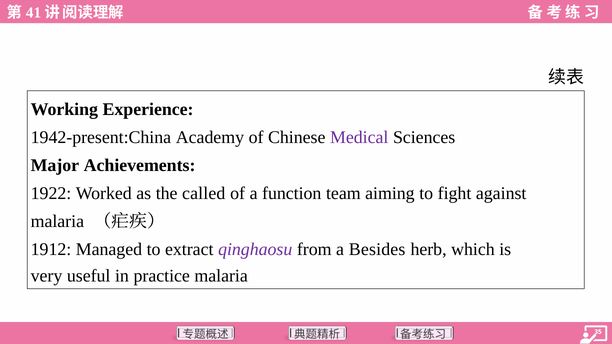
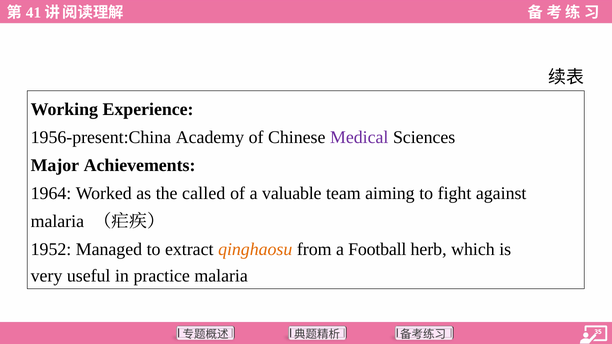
1942-present:China: 1942-present:China -> 1956-present:China
1922: 1922 -> 1964
function: function -> valuable
1912: 1912 -> 1952
qinghaosu colour: purple -> orange
Besides: Besides -> Football
